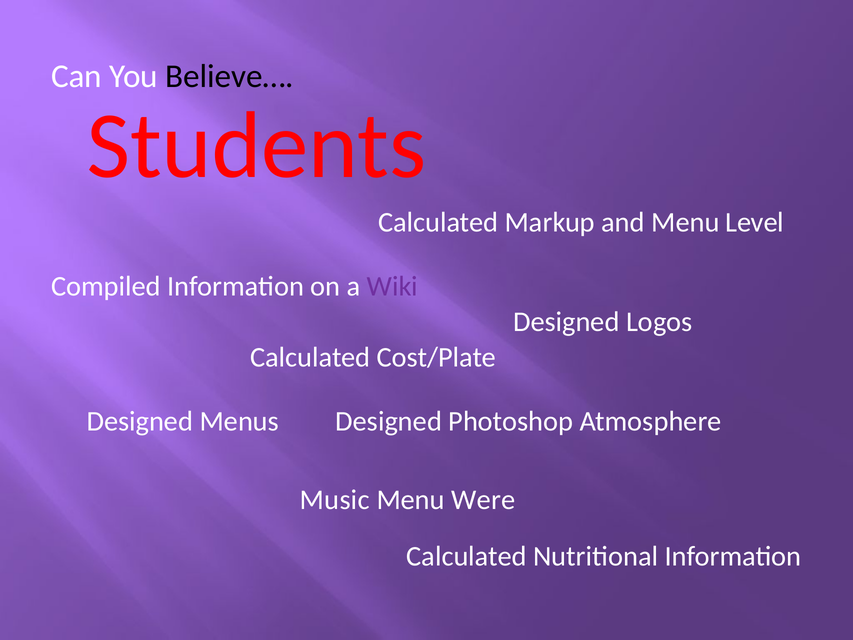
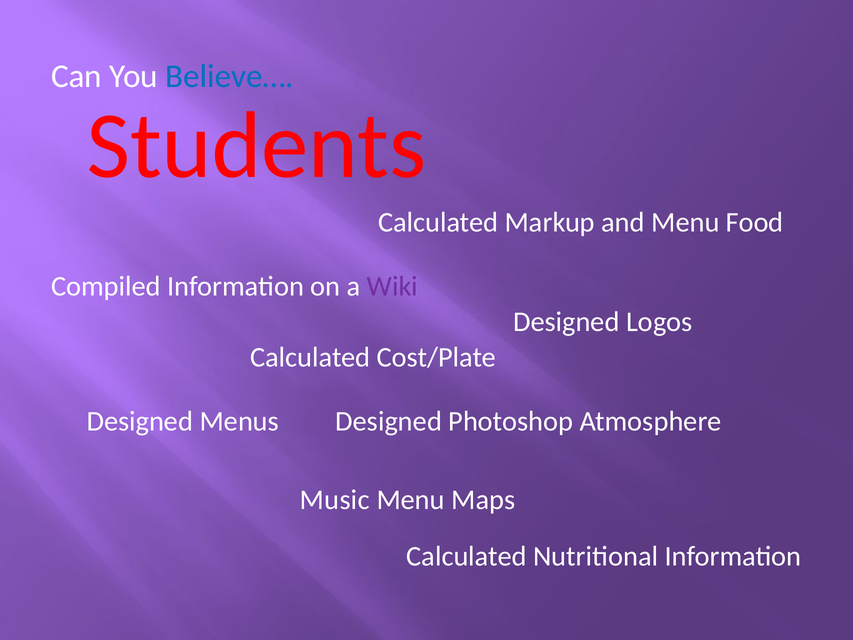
Believe… colour: black -> blue
Level: Level -> Food
Were: Were -> Maps
